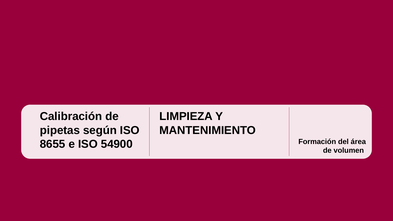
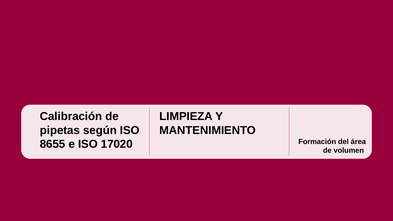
54900: 54900 -> 17020
